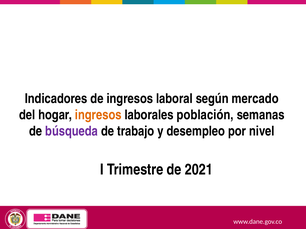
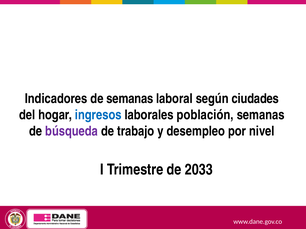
de ingresos: ingresos -> semanas
mercado: mercado -> ciudades
ingresos at (98, 115) colour: orange -> blue
2021: 2021 -> 2033
